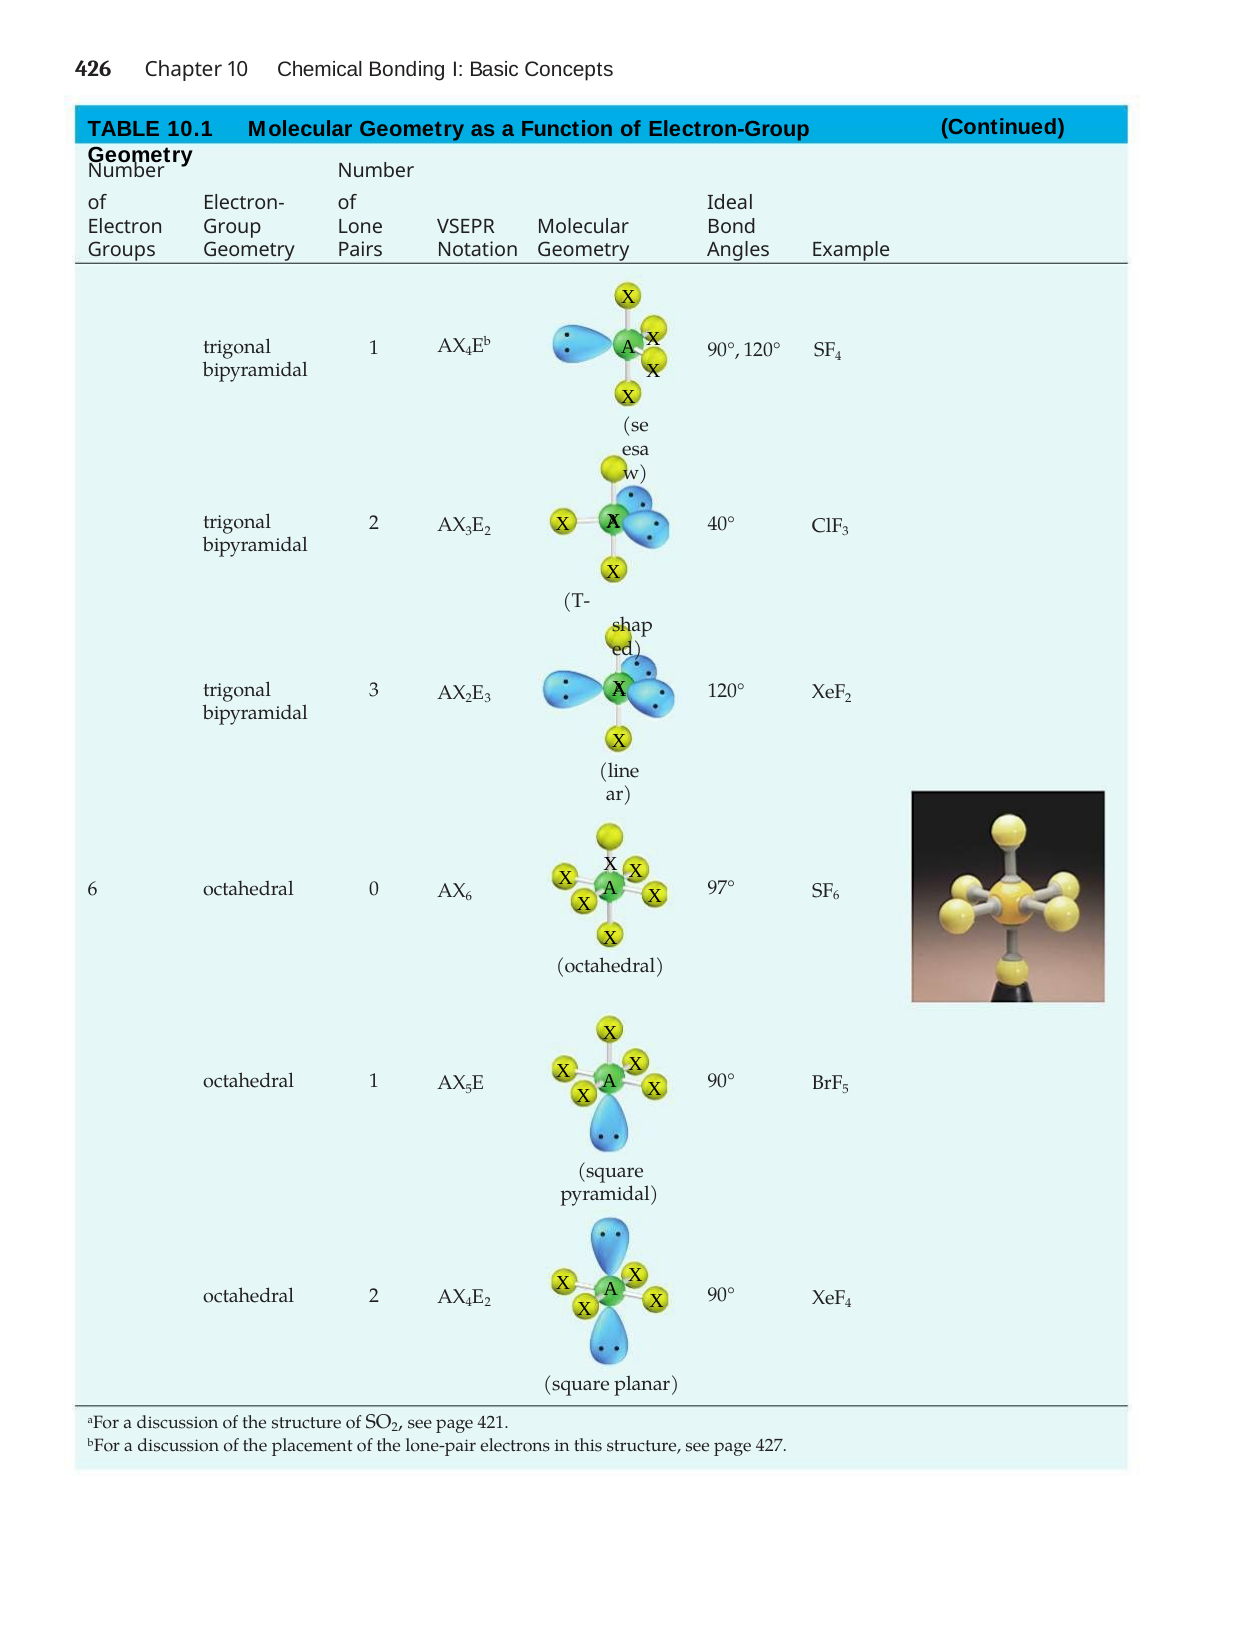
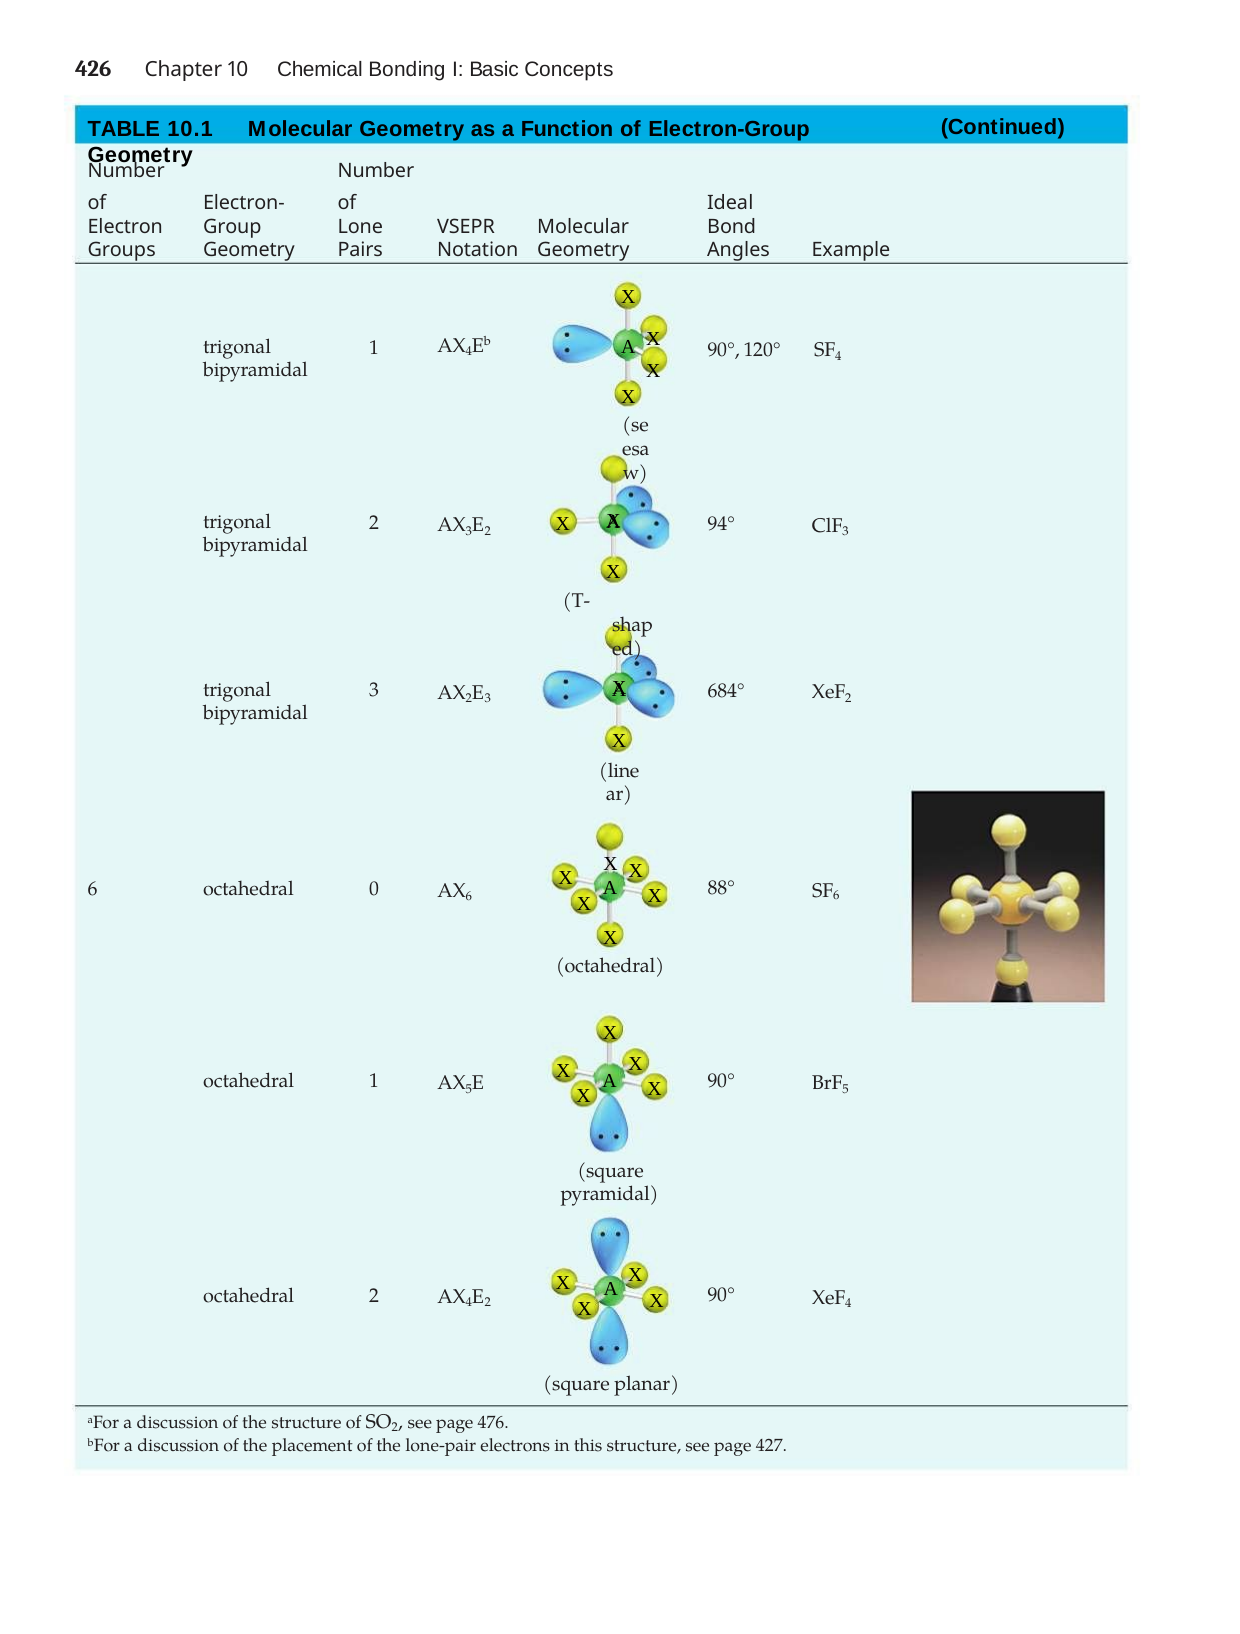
40°: 40° -> 94°
120° at (726, 691): 120° -> 684°
97°: 97° -> 88°
421: 421 -> 476
